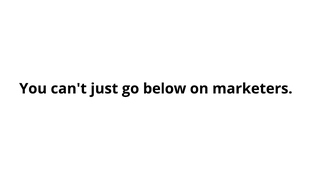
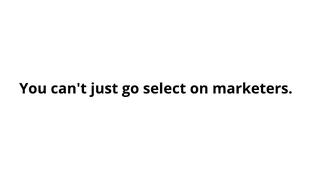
below: below -> select
